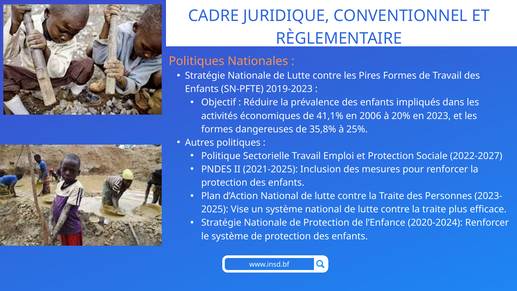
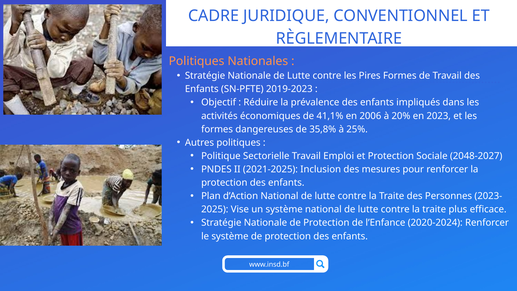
2022-2027: 2022-2027 -> 2048-2027
